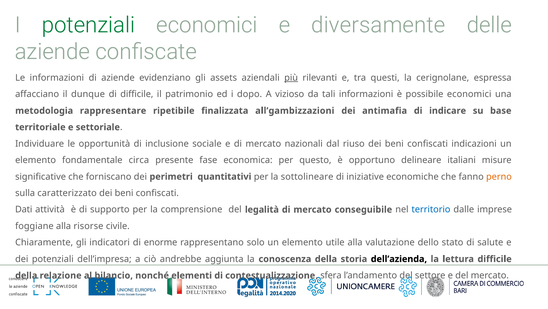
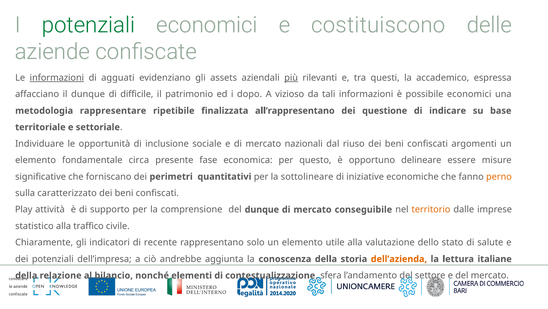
diversamente: diversamente -> costituiscono
informazioni at (57, 78) underline: none -> present
di aziende: aziende -> agguati
cerignolane: cerignolane -> accademico
all’gambizzazioni: all’gambizzazioni -> all’rappresentano
antimafia: antimafia -> questione
indicazioni: indicazioni -> argomenti
italiani: italiani -> essere
Dati: Dati -> Play
del legalità: legalità -> dunque
territorio colour: blue -> orange
foggiane: foggiane -> statistico
risorse: risorse -> traffico
enorme: enorme -> recente
dell’azienda colour: black -> orange
lettura difficile: difficile -> italiane
